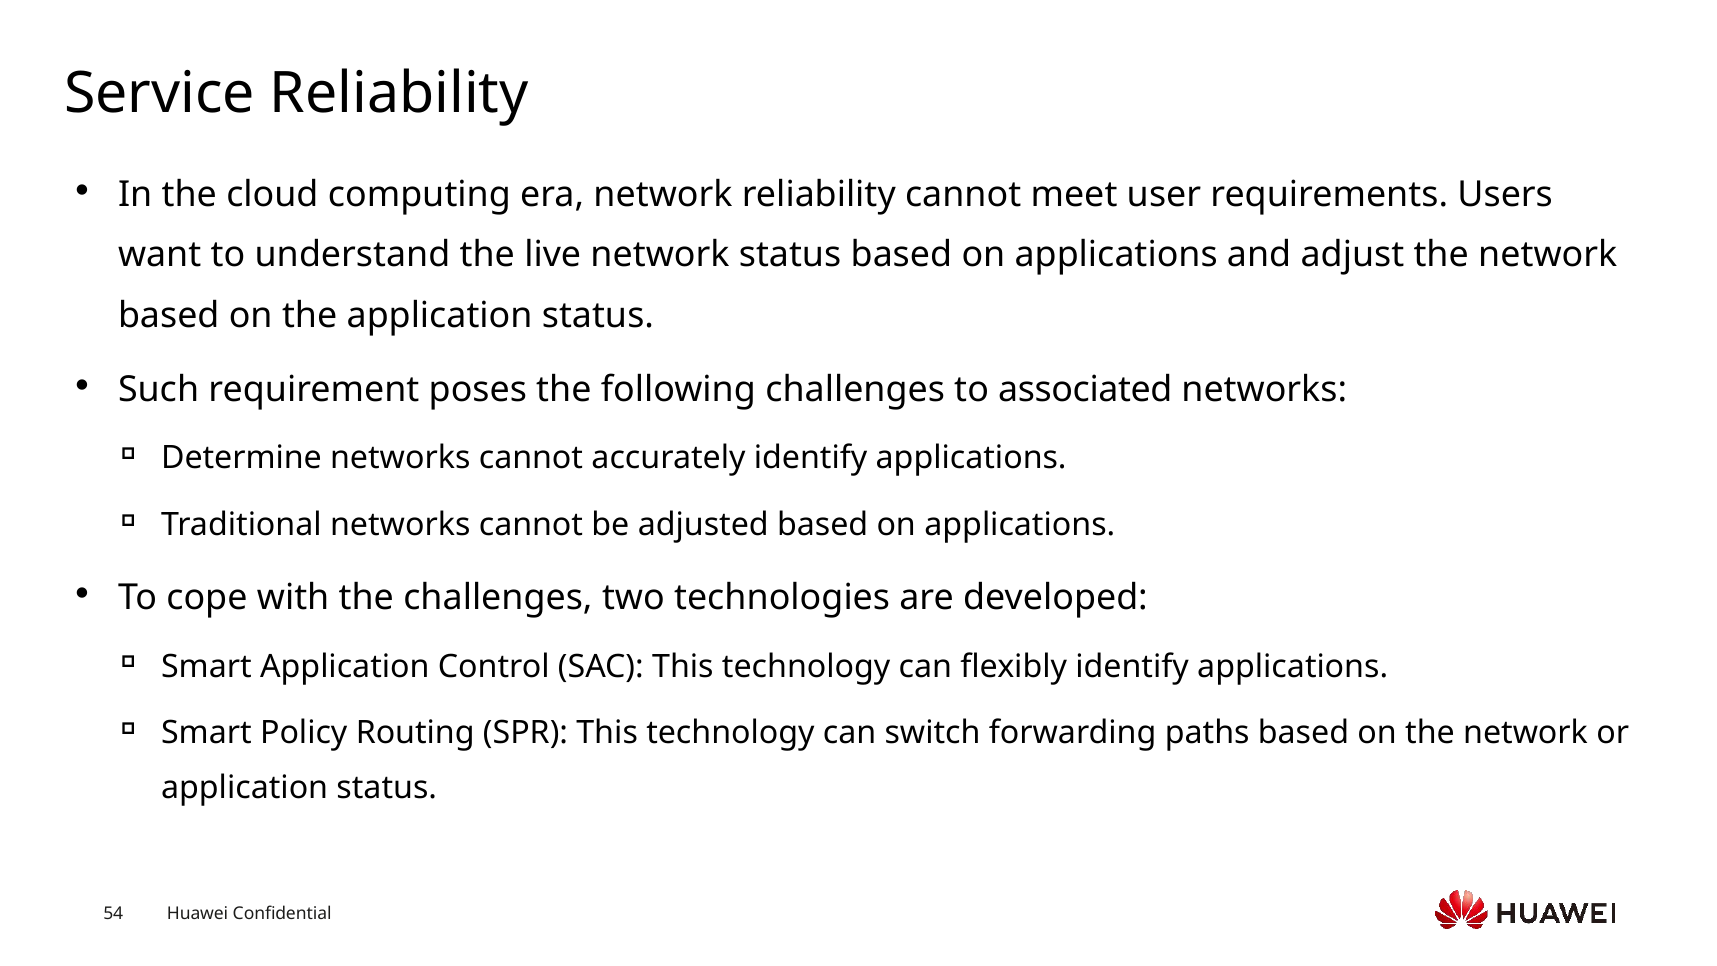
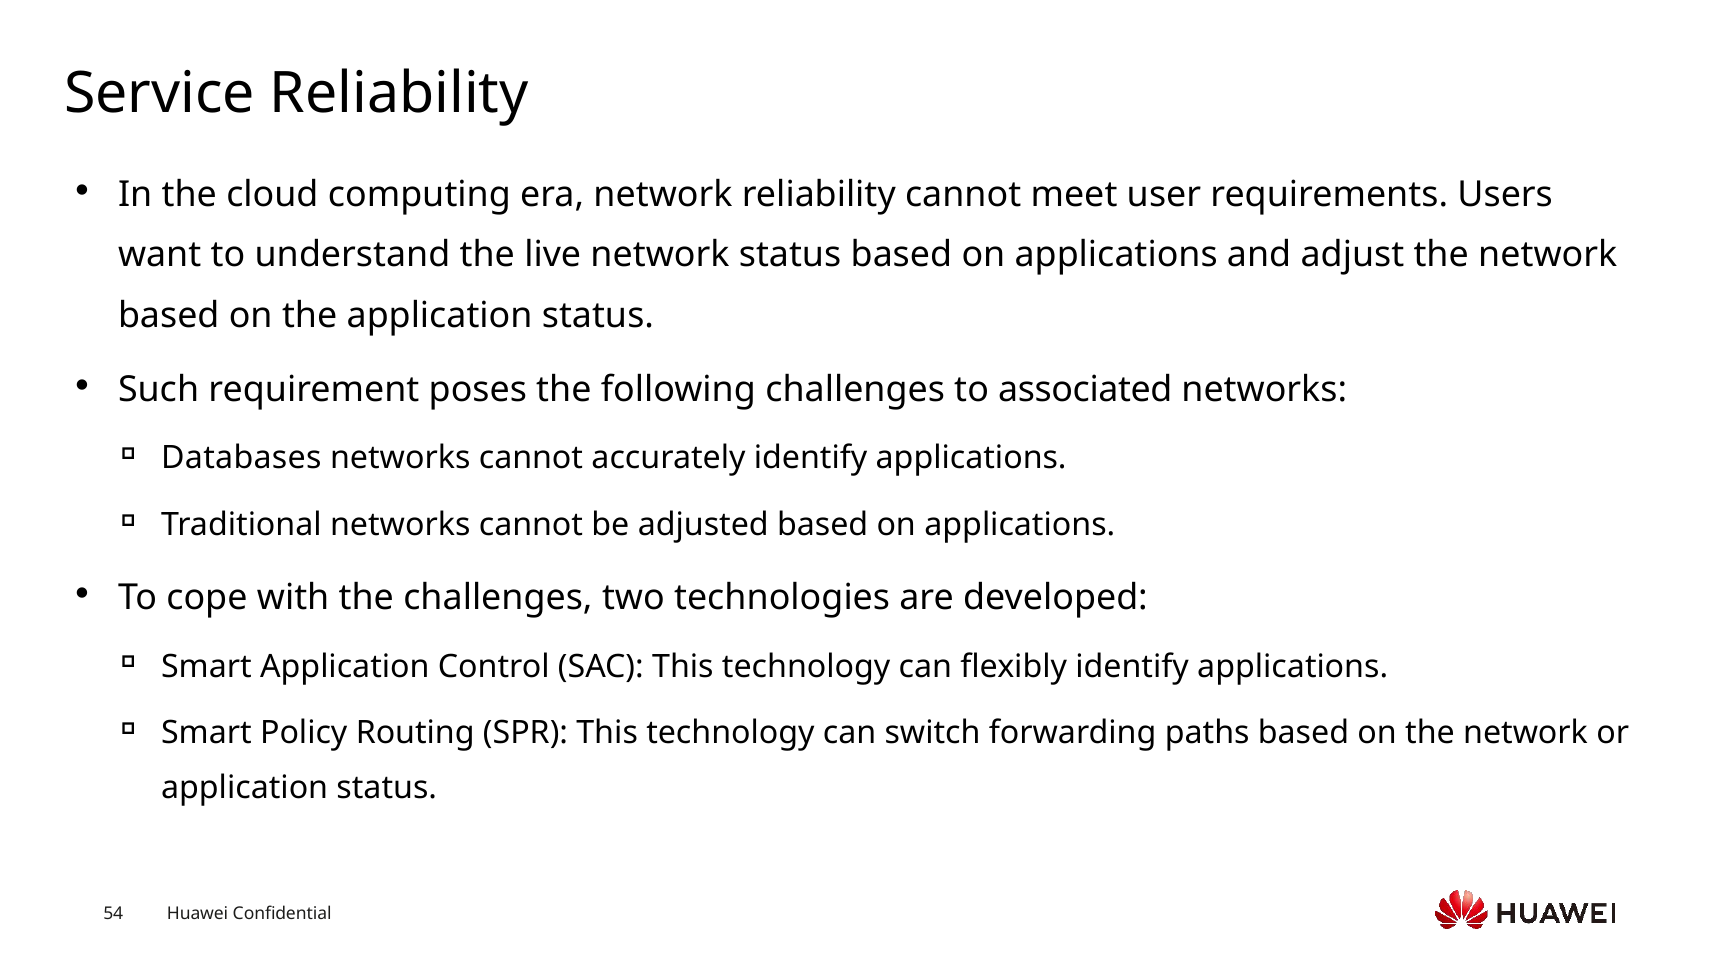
Determine: Determine -> Databases
